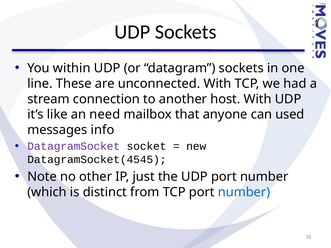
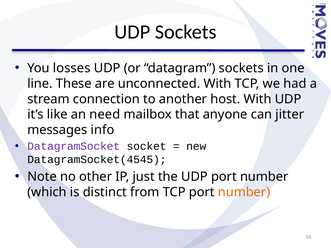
within: within -> losses
used: used -> jitter
number at (244, 192) colour: blue -> orange
